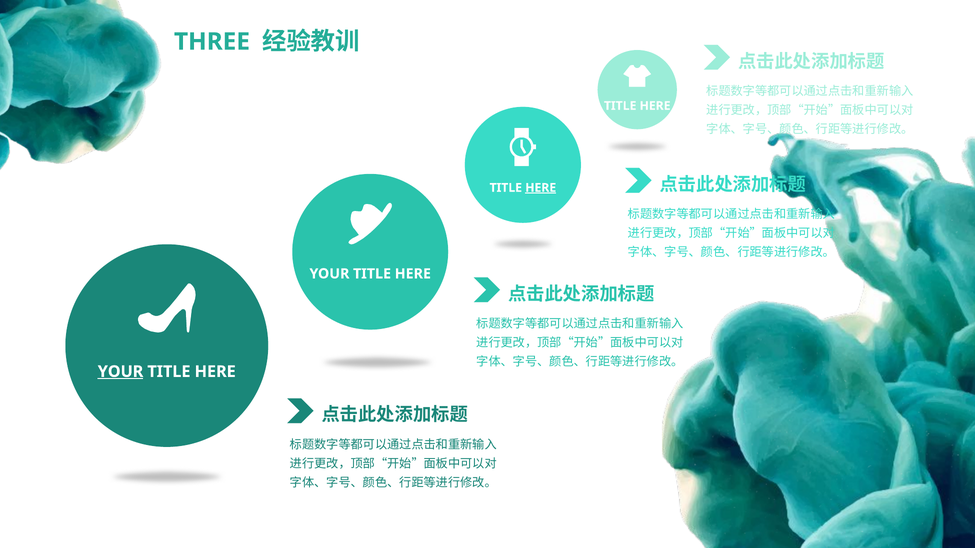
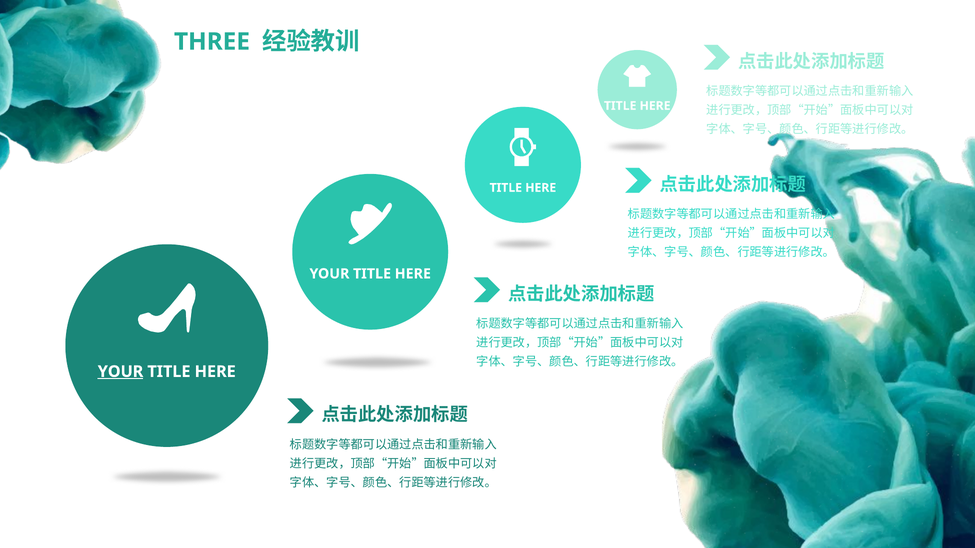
HERE at (541, 188) underline: present -> none
